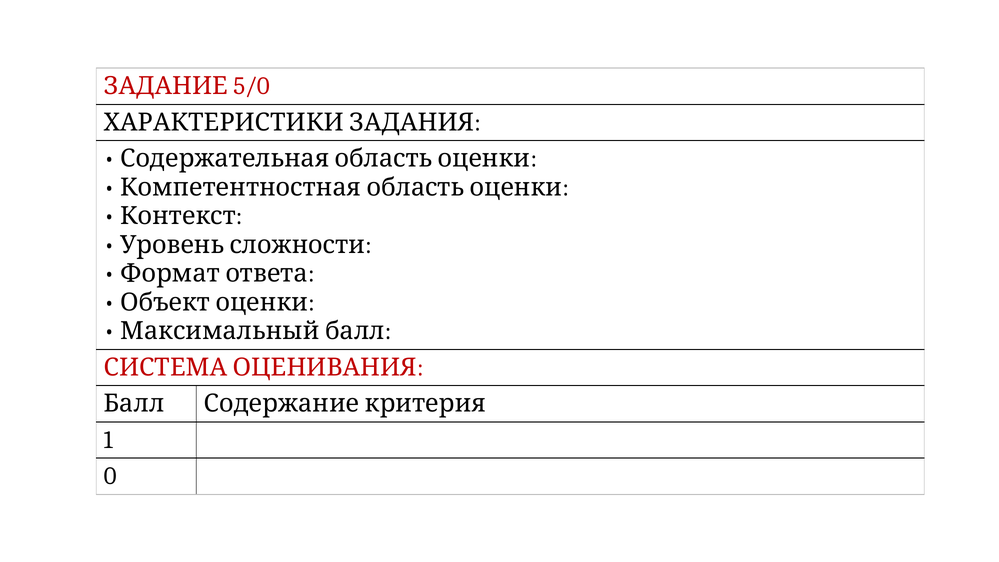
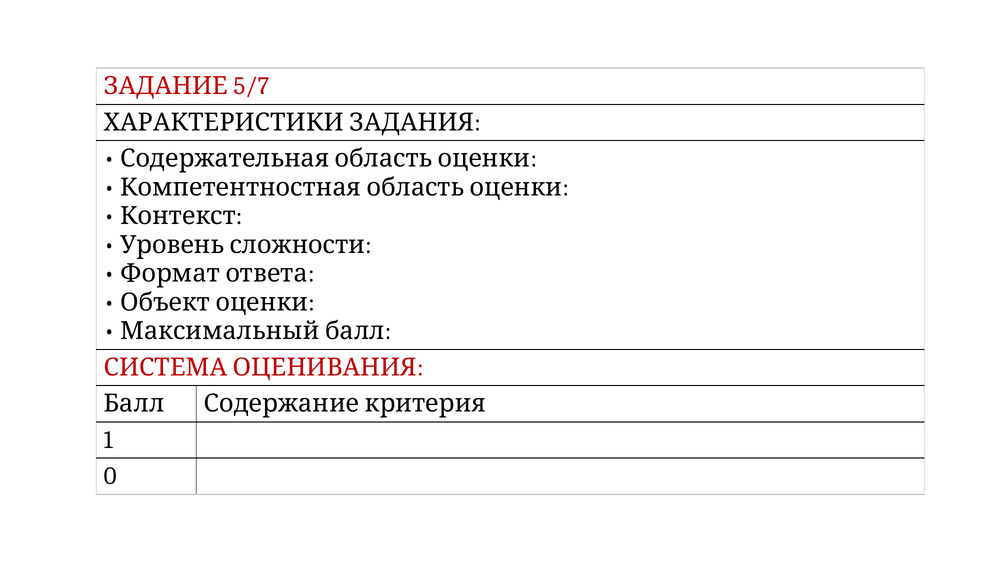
5/0: 5/0 -> 5/7
